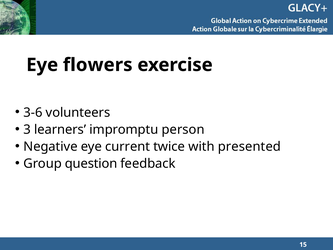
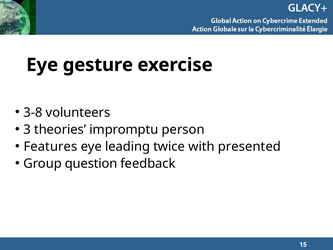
flowers: flowers -> gesture
3-6: 3-6 -> 3-8
learners: learners -> theories
Negative: Negative -> Features
current: current -> leading
